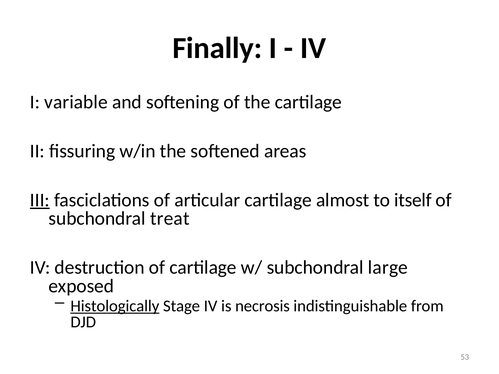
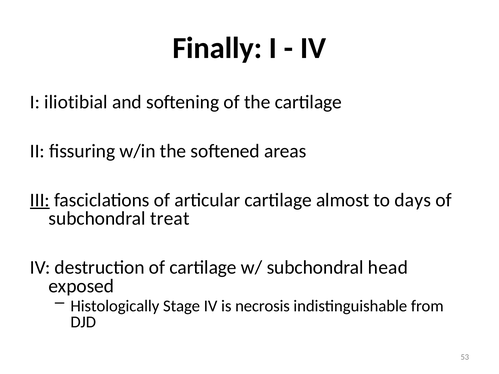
variable: variable -> iliotibial
itself: itself -> days
large: large -> head
Histologically underline: present -> none
